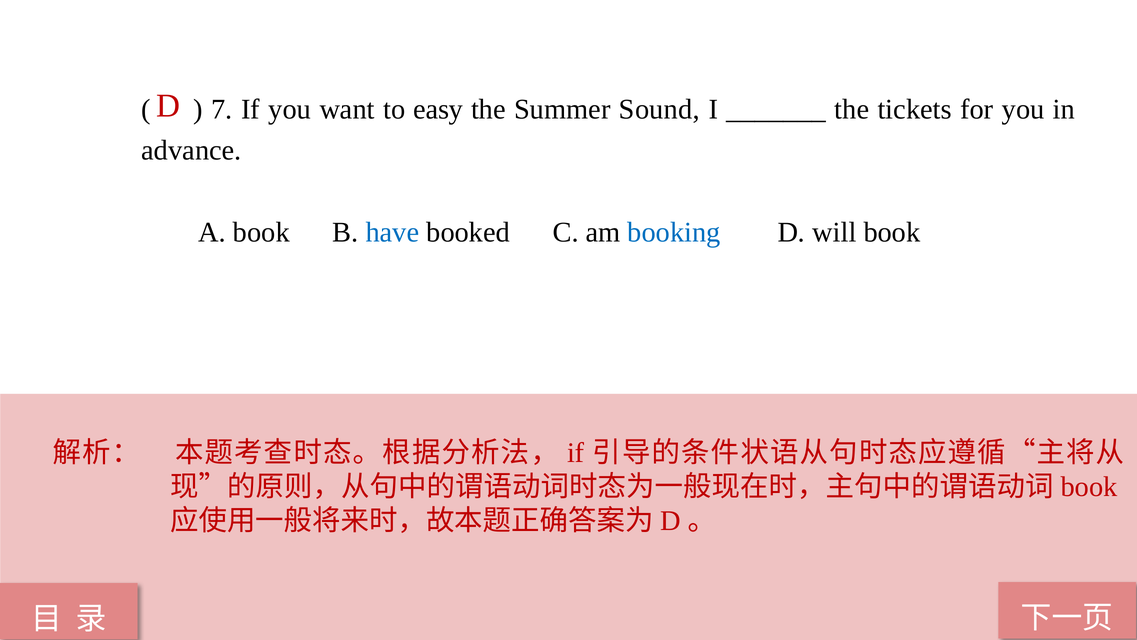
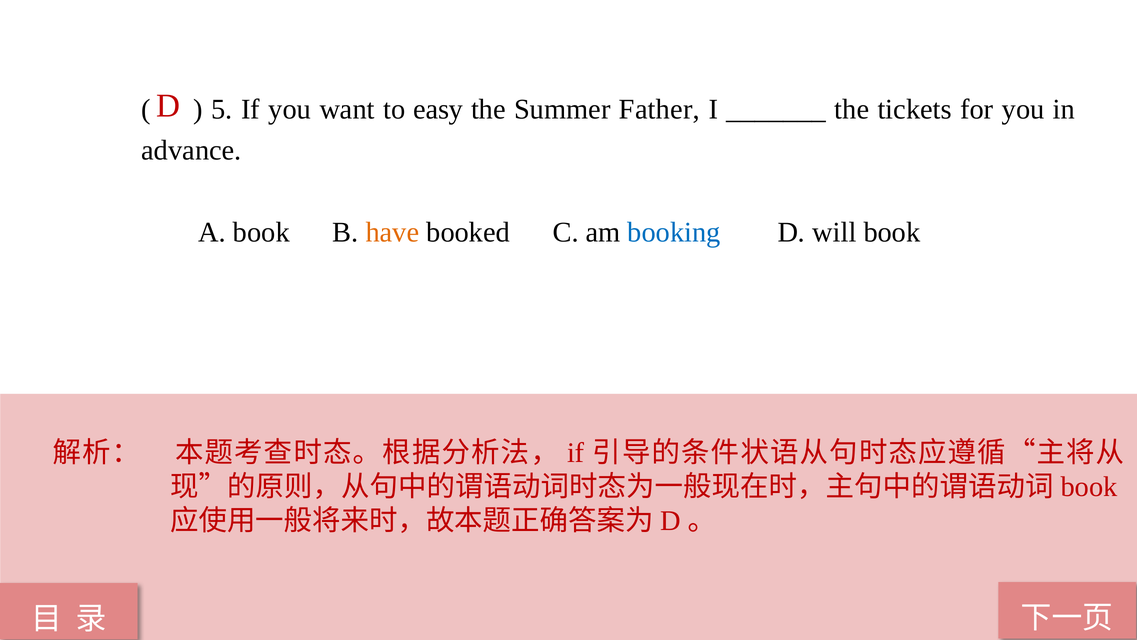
7: 7 -> 5
Sound: Sound -> Father
have colour: blue -> orange
